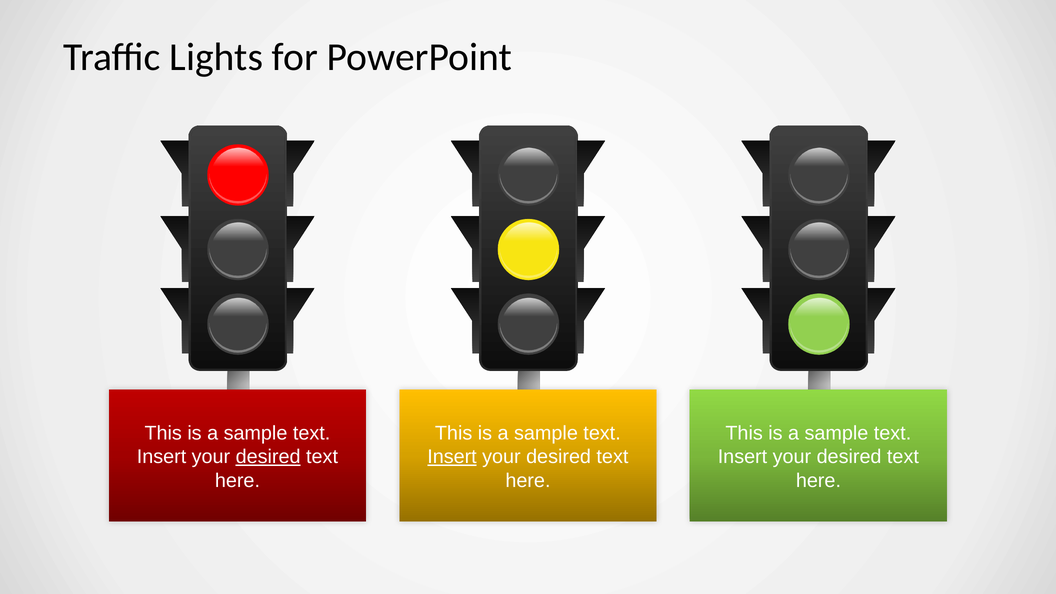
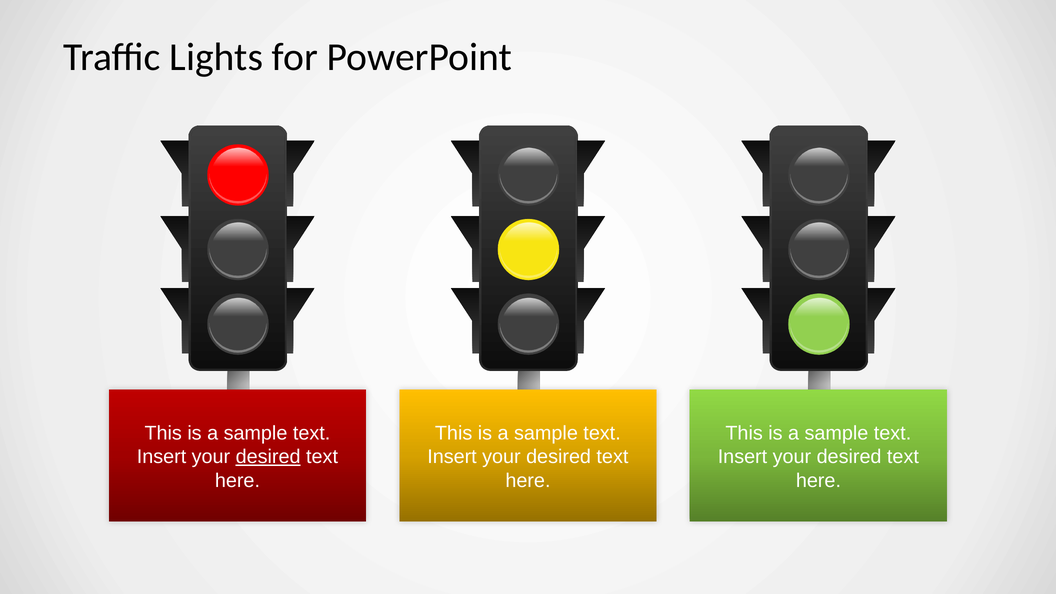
Insert at (452, 457) underline: present -> none
